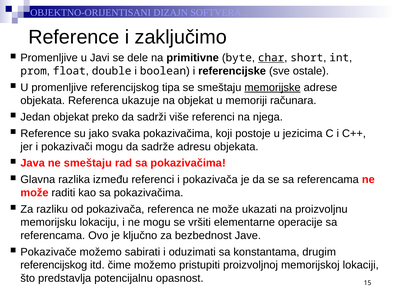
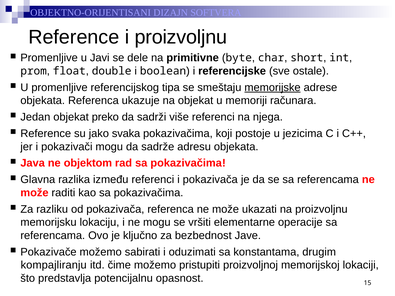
i zaključimo: zaključimo -> proizvoljnu
char underline: present -> none
ne smeštaju: smeštaju -> objektom
referencijskog at (54, 265): referencijskog -> kompajliranju
